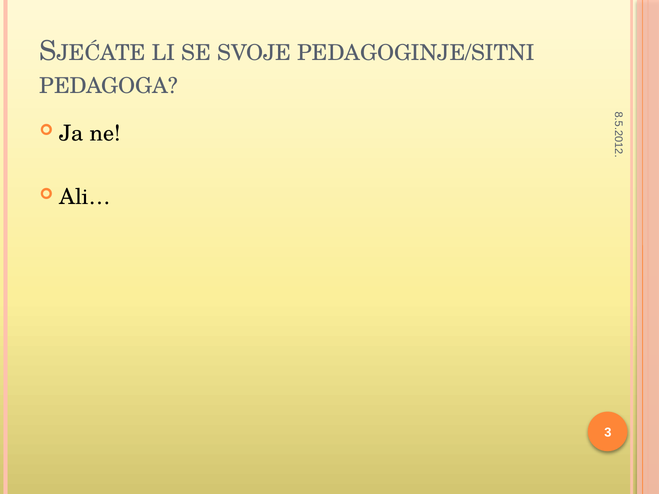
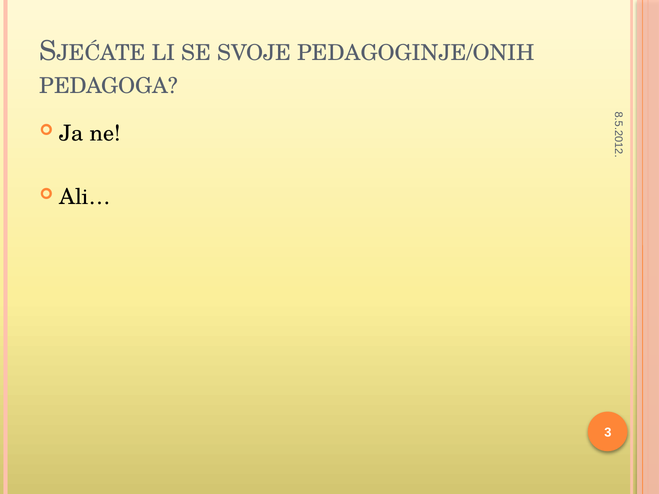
PEDAGOGINJE/SITNI: PEDAGOGINJE/SITNI -> PEDAGOGINJE/ONIH
